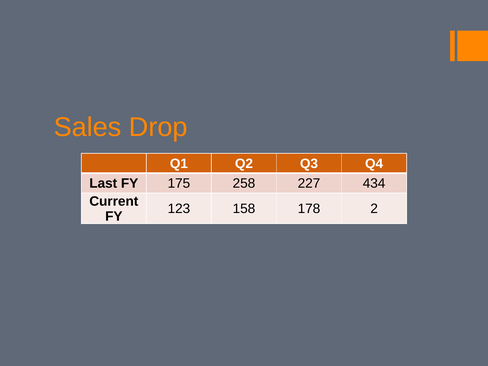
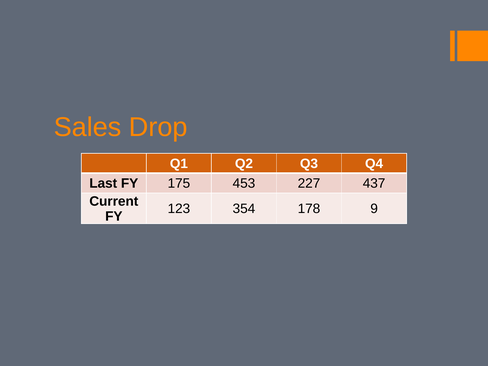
258: 258 -> 453
434: 434 -> 437
158: 158 -> 354
2: 2 -> 9
